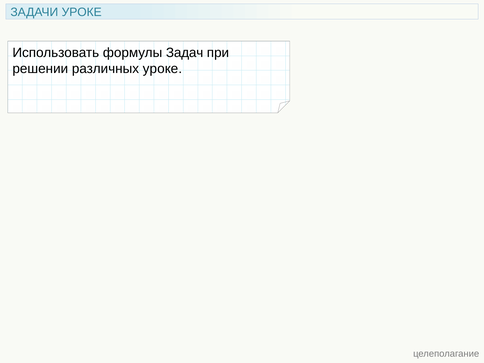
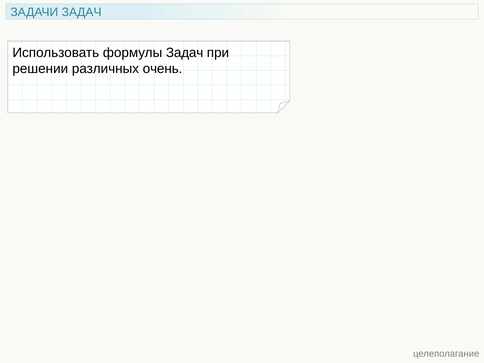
ЗАДАЧИ УРОКЕ: УРОКЕ -> ЗАДАЧ
различных уроке: уроке -> очень
